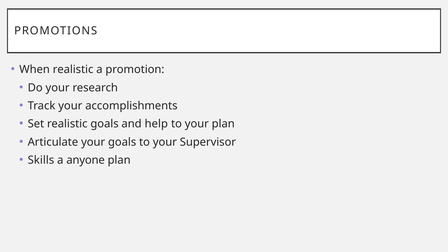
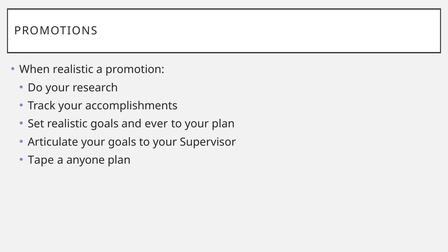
help: help -> ever
Skills: Skills -> Tape
